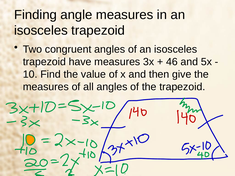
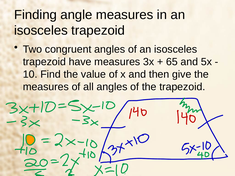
46: 46 -> 65
